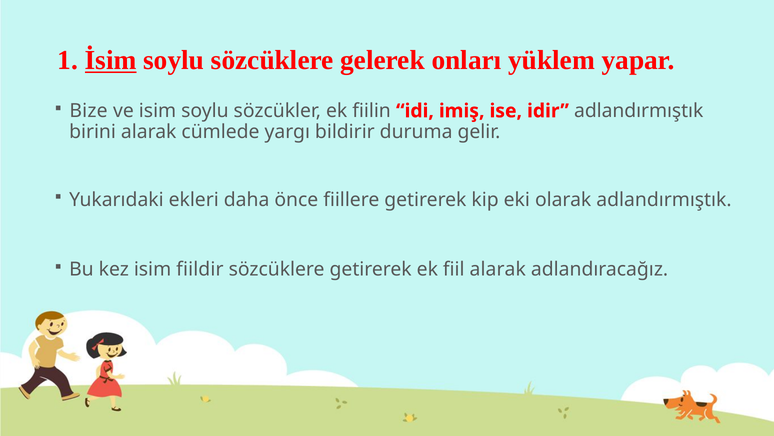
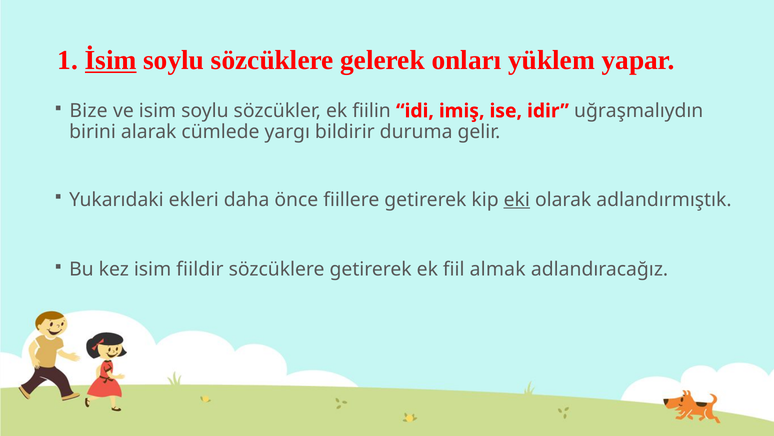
idir adlandırmıştık: adlandırmıştık -> uğraşmalıydın
eki underline: none -> present
fiil alarak: alarak -> almak
